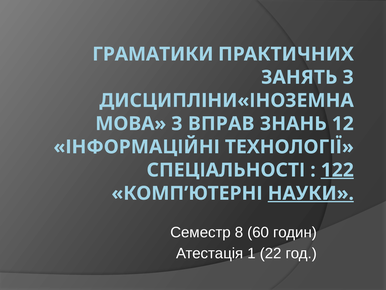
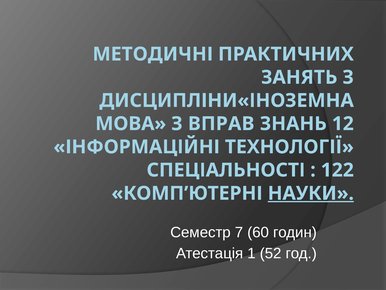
ГРАМАТИКИ: ГРАМАТИКИ -> МЕТОДИЧНІ
122 underline: present -> none
8: 8 -> 7
22: 22 -> 52
